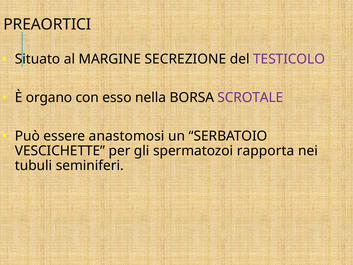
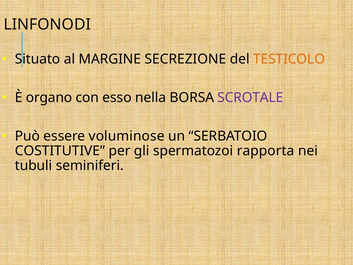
PREAORTICI: PREAORTICI -> LINFONODI
TESTICOLO colour: purple -> orange
anastomosi: anastomosi -> voluminose
VESCICHETTE: VESCICHETTE -> COSTITUTIVE
